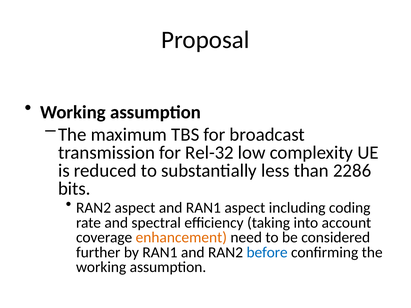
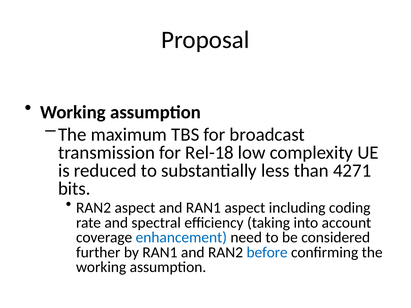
Rel-32: Rel-32 -> Rel-18
2286: 2286 -> 4271
enhancement colour: orange -> blue
